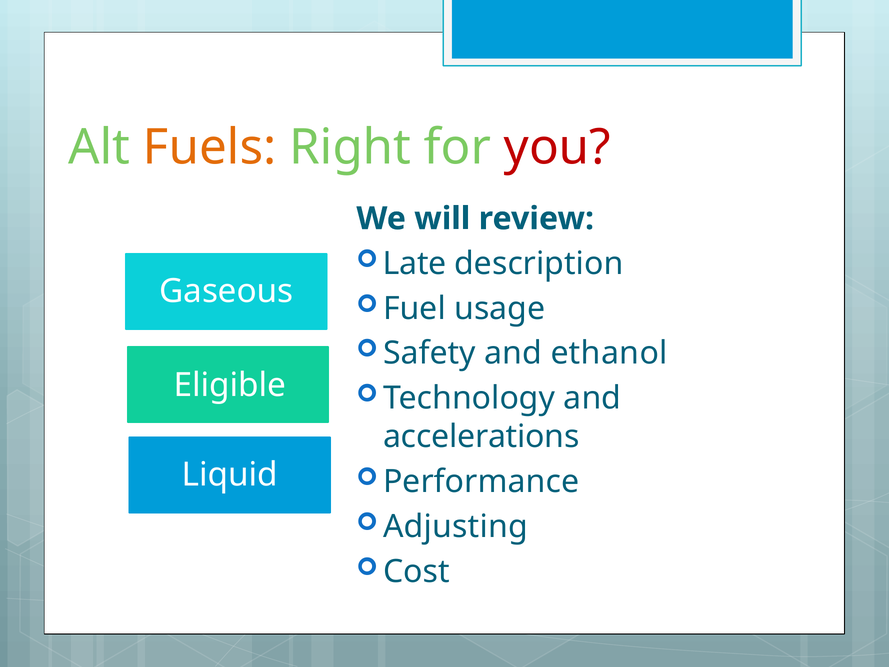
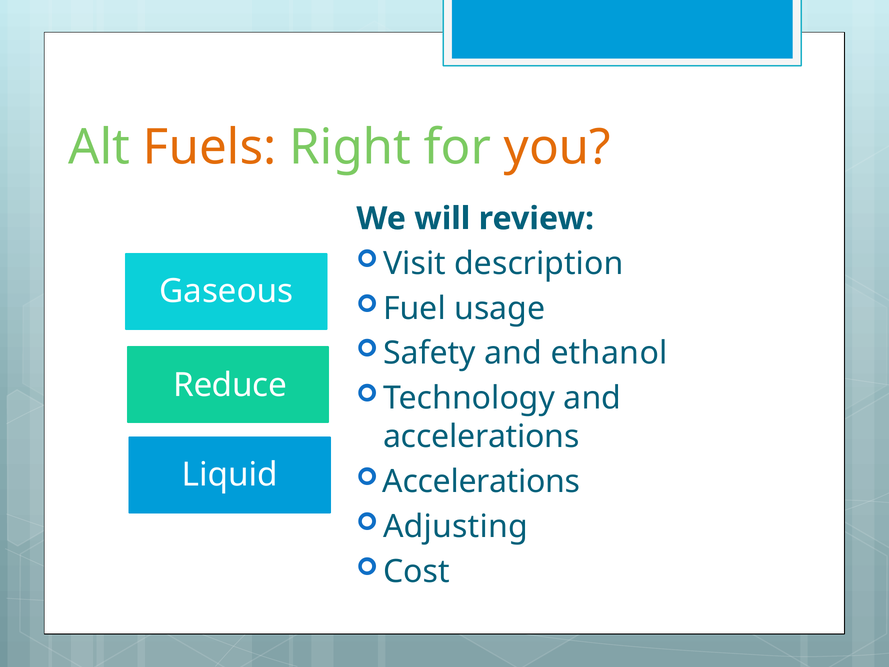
you colour: red -> orange
Late: Late -> Visit
Eligible: Eligible -> Reduce
Performance at (481, 482): Performance -> Accelerations
